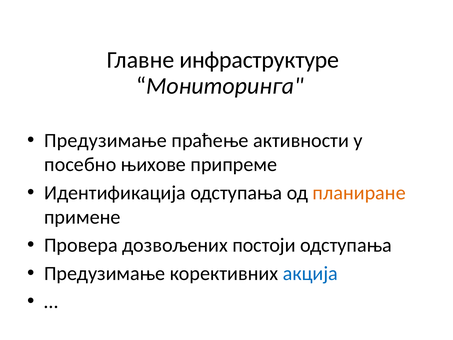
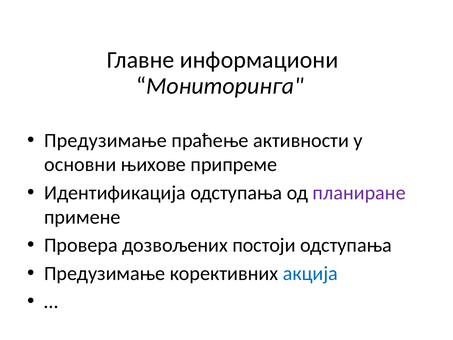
инфраструктуре: инфраструктуре -> информациони
посебно: посебно -> основни
планиране colour: orange -> purple
